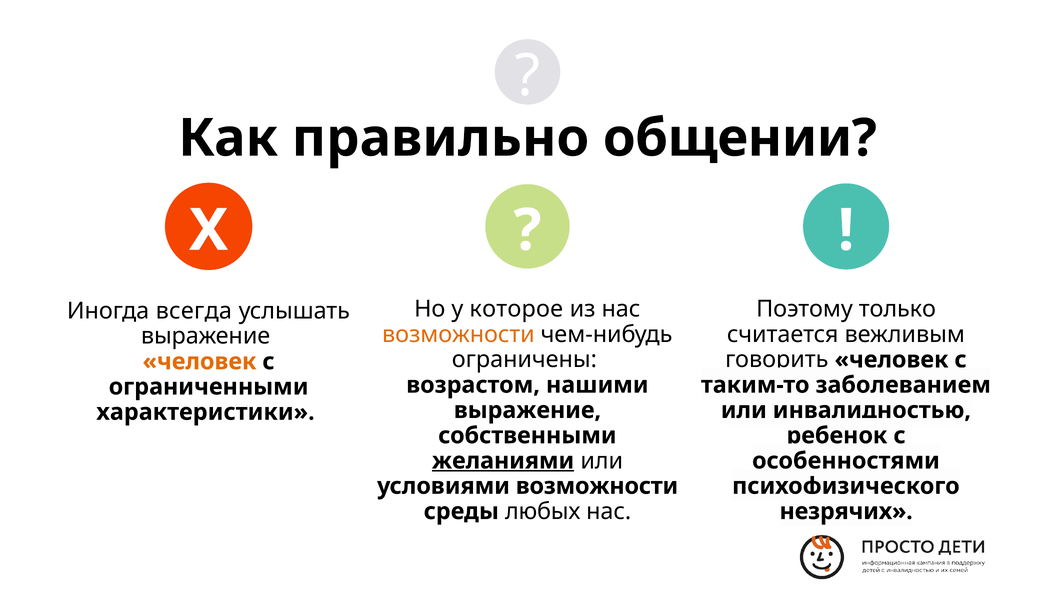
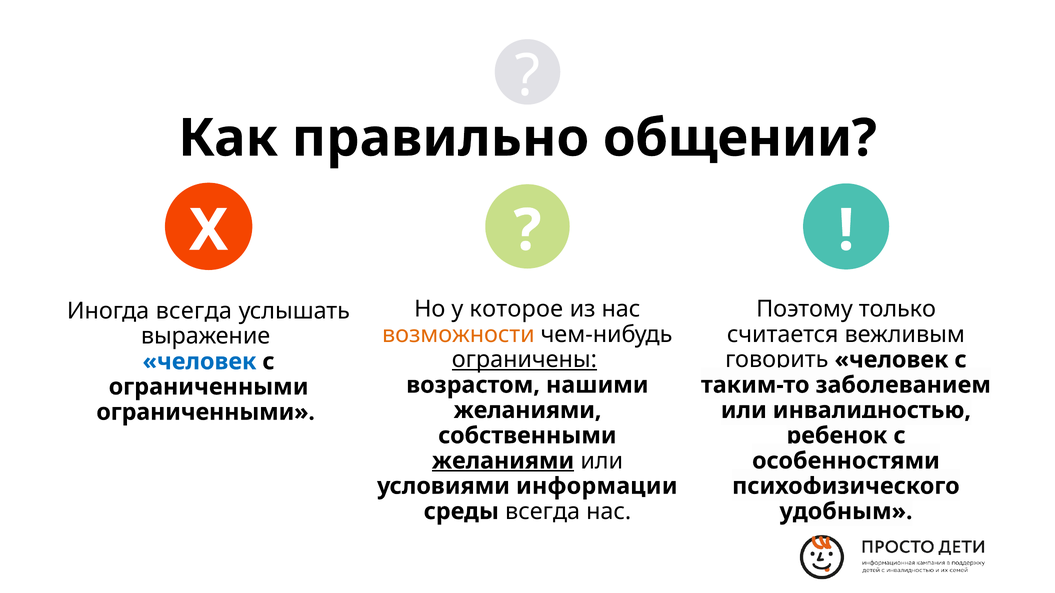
ограничены underline: none -> present
человек at (199, 362) colour: orange -> blue
выражение at (527, 411): выражение -> желаниями
характеристики at (205, 412): характеристики -> ограниченными
условиями возможности: возможности -> информации
среды любых: любых -> всегда
незрячих: незрячих -> удобным
